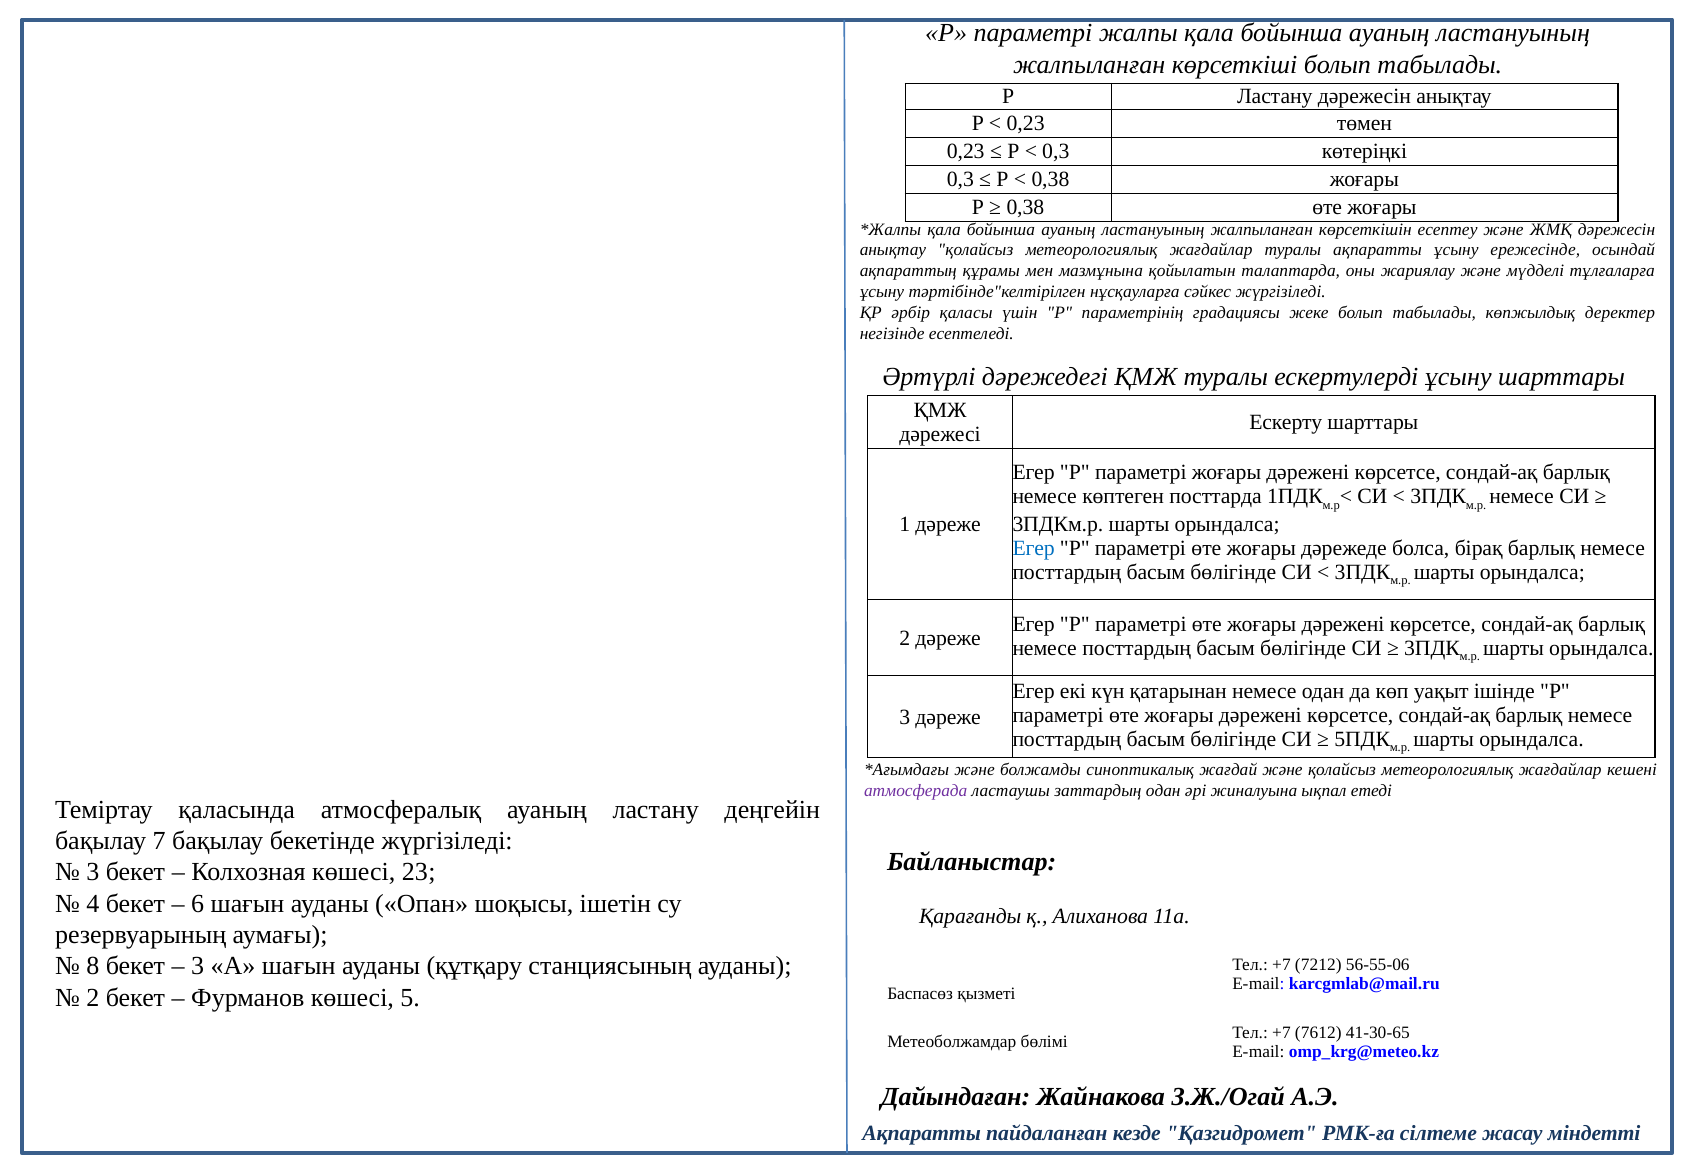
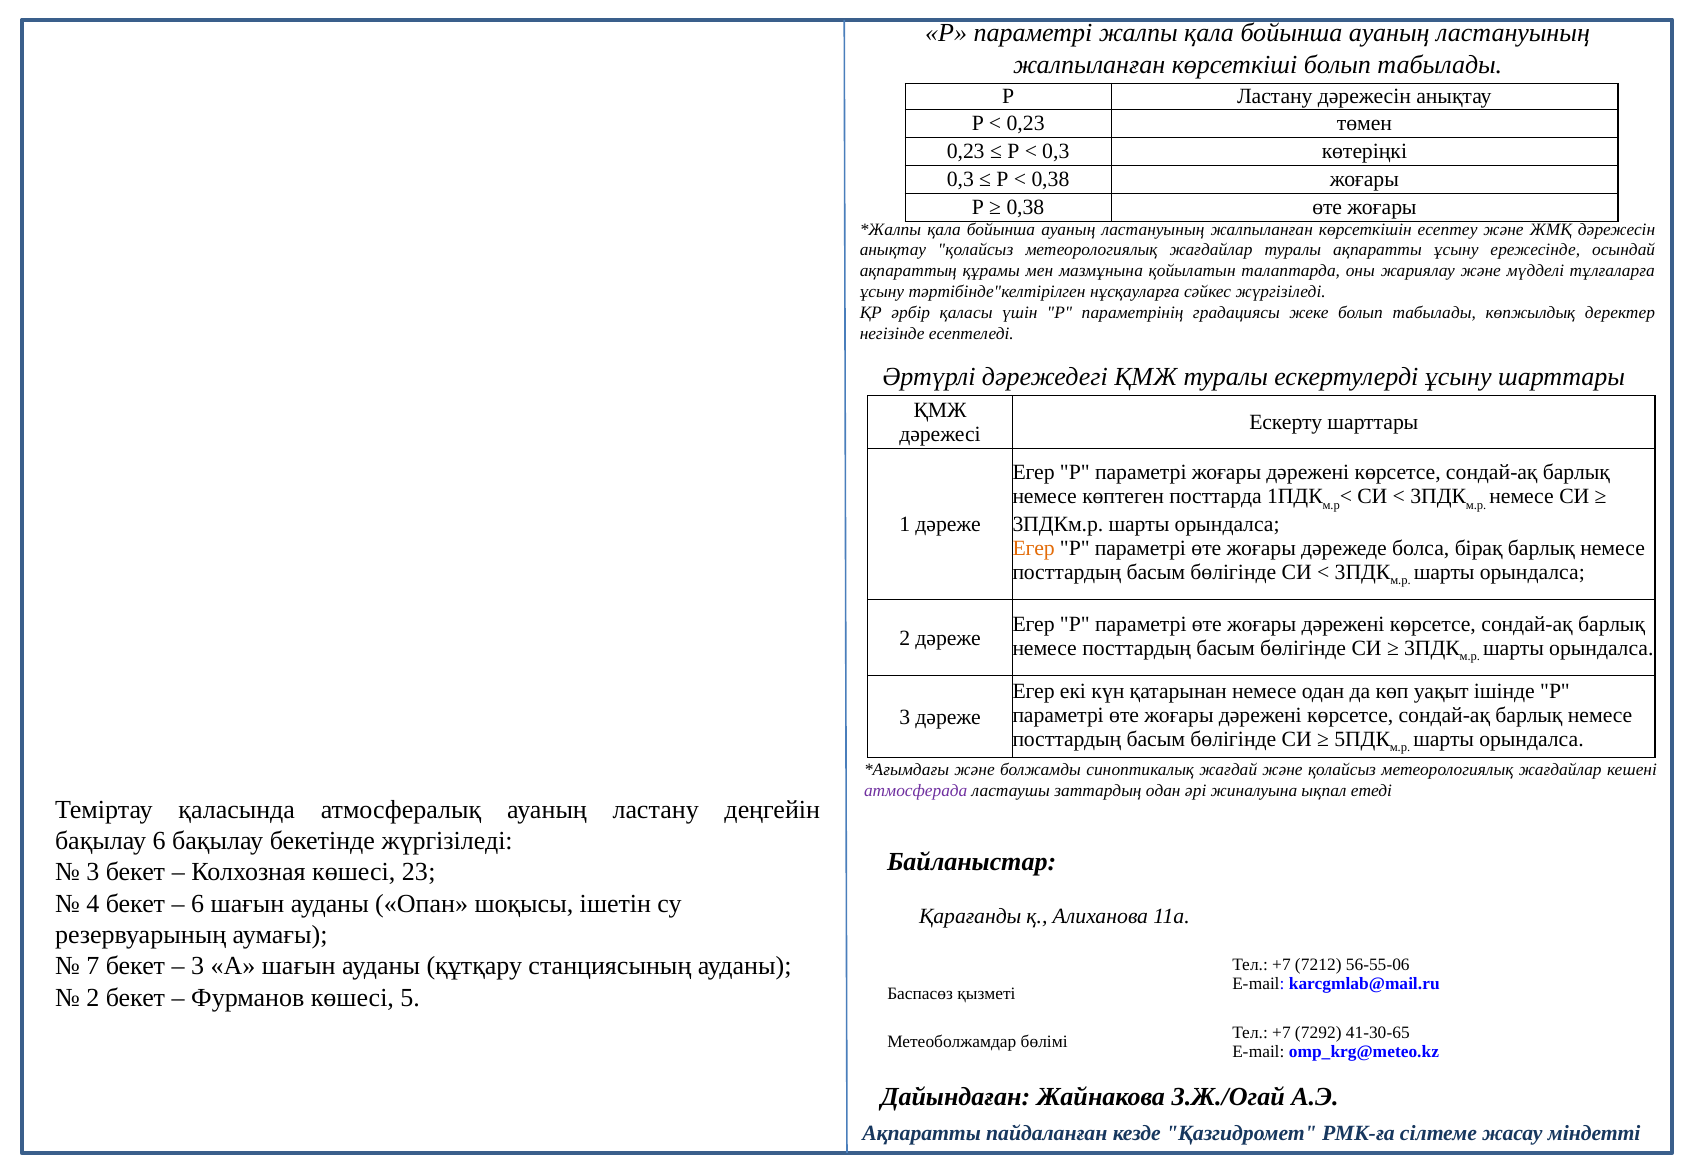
Егер at (1034, 548) colour: blue -> orange
бақылау 7: 7 -> 6
8: 8 -> 7
7612: 7612 -> 7292
